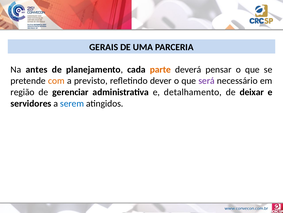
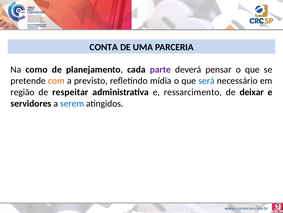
GERAIS: GERAIS -> CONTA
antes: antes -> como
parte colour: orange -> purple
dever: dever -> mídia
será colour: purple -> blue
gerenciar: gerenciar -> respeitar
detalhamento: detalhamento -> ressarcimento
